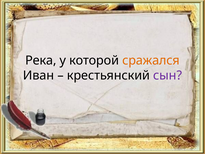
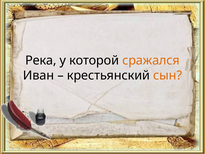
сын colour: purple -> orange
